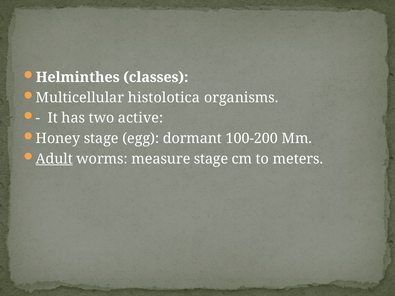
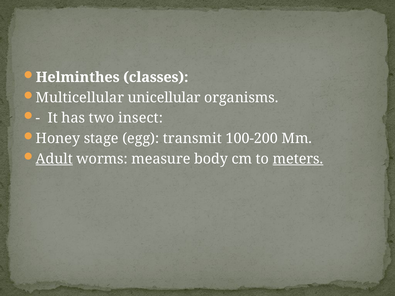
histolotica: histolotica -> unicellular
active: active -> insect
dormant: dormant -> transmit
measure stage: stage -> body
meters underline: none -> present
